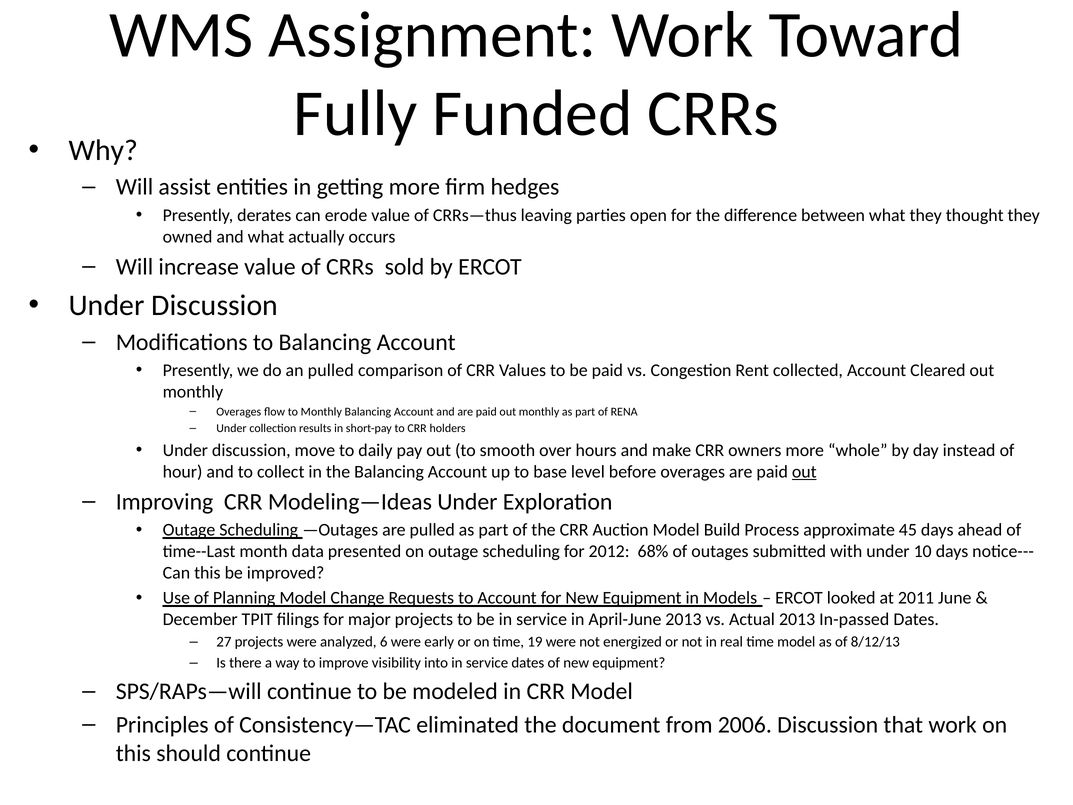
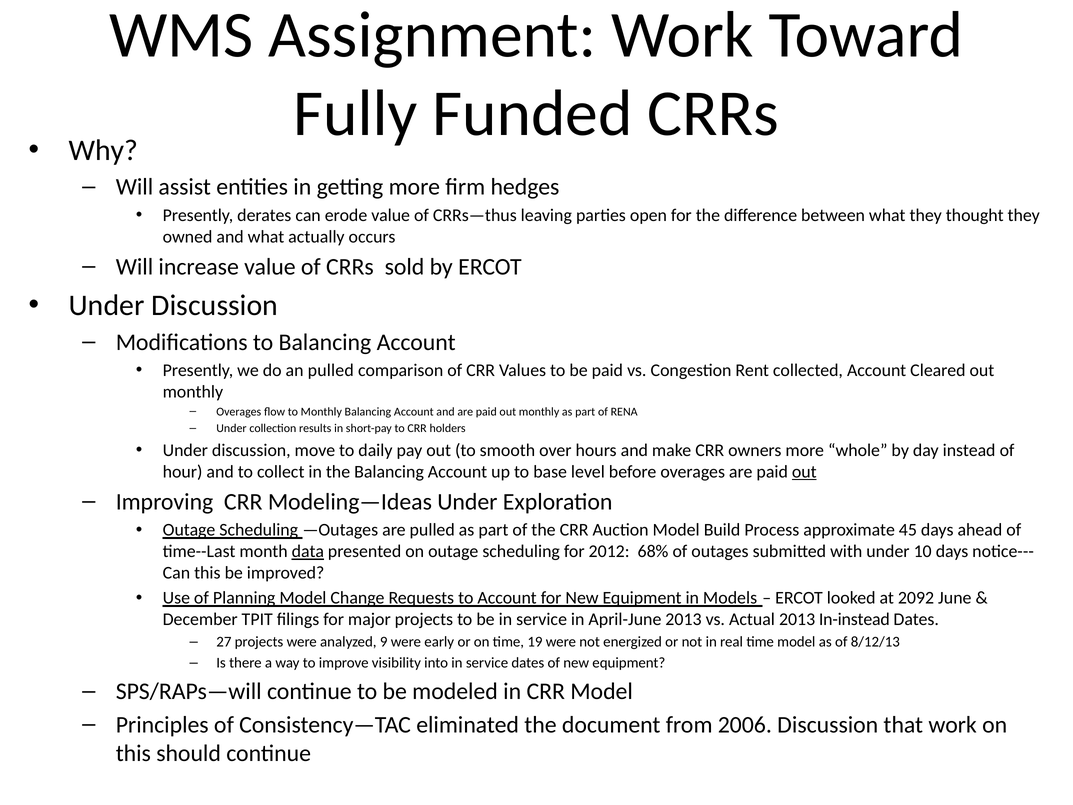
data underline: none -> present
2011: 2011 -> 2092
In-passed: In-passed -> In-instead
6: 6 -> 9
